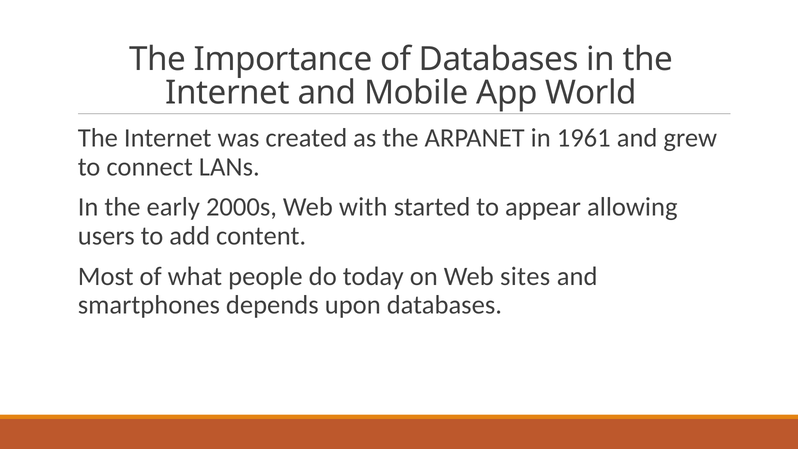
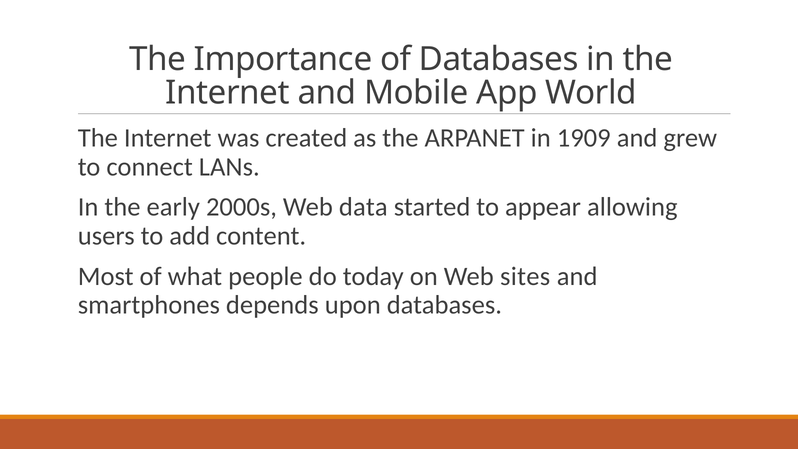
1961: 1961 -> 1909
with: with -> data
